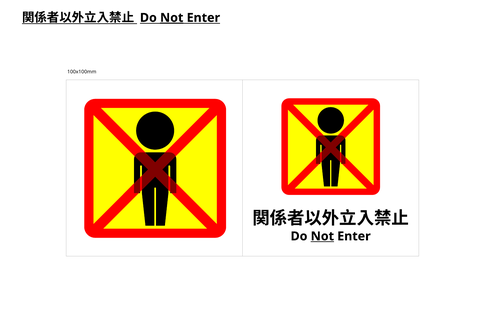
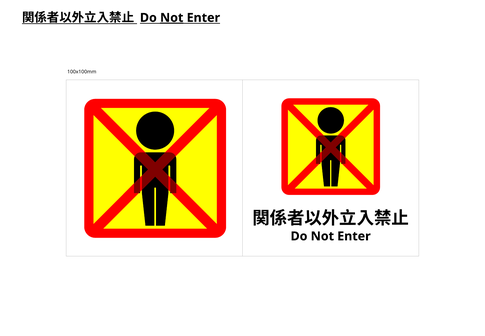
Not at (322, 236) underline: present -> none
